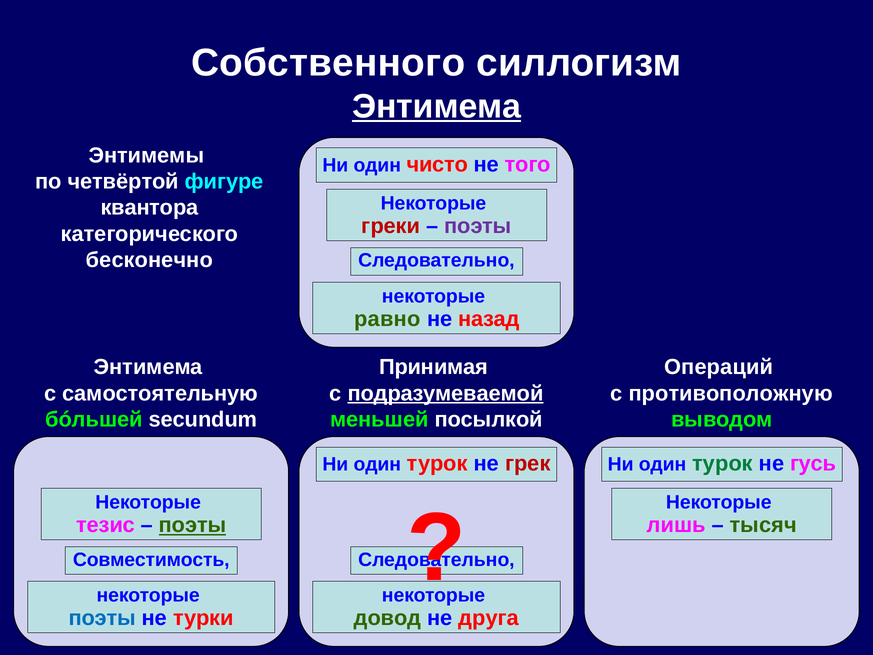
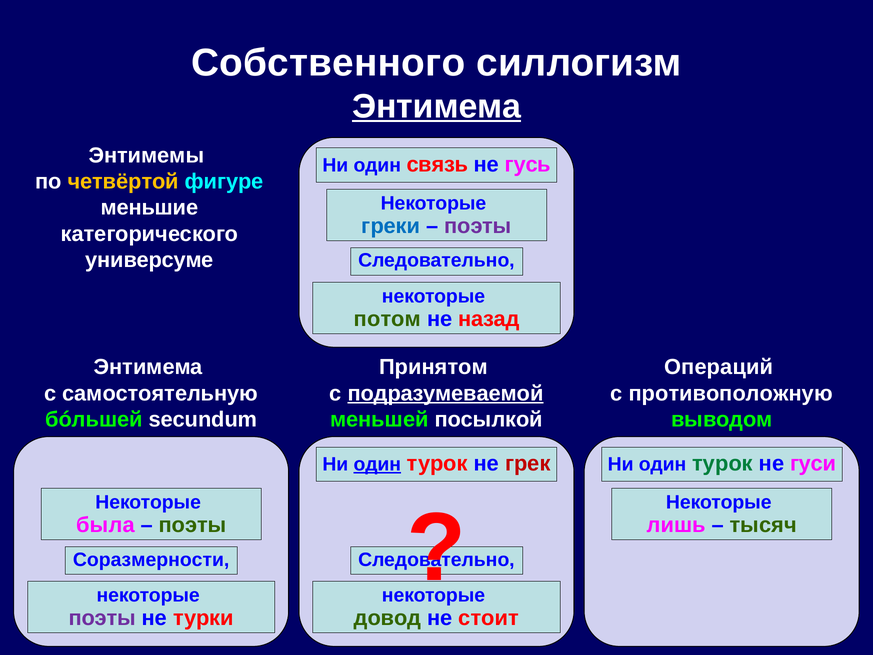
чисто: чисто -> связь
того: того -> гусь
четвёртой colour: white -> yellow
квантора: квантора -> меньшие
греки colour: red -> blue
бесконечно: бесконечно -> универсуме
равно: равно -> потом
Принимая: Принимая -> Принятом
один at (377, 464) underline: none -> present
гусь: гусь -> гуси
тезис: тезис -> была
поэты at (193, 525) underline: present -> none
Совместимость: Совместимость -> Соразмерности
поэты at (102, 618) colour: blue -> purple
друга: друга -> стоит
